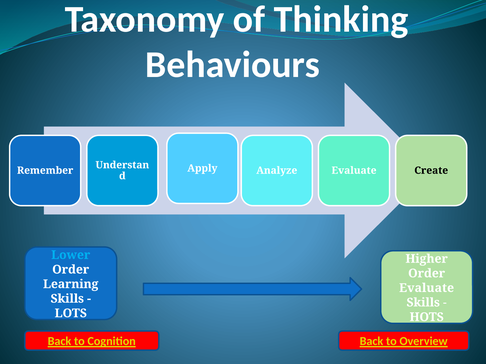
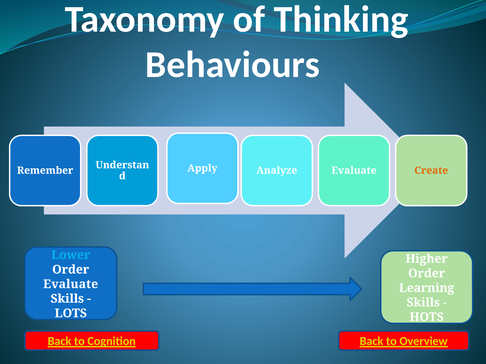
Create colour: black -> orange
Learning at (71, 284): Learning -> Evaluate
Evaluate at (427, 288): Evaluate -> Learning
